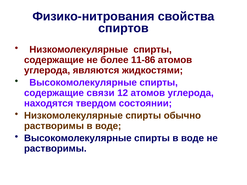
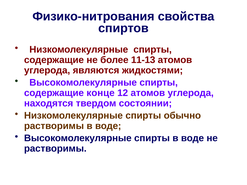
11-86: 11-86 -> 11-13
связи: связи -> конце
